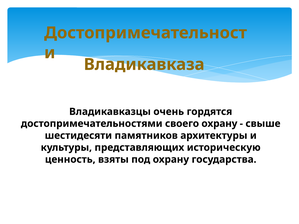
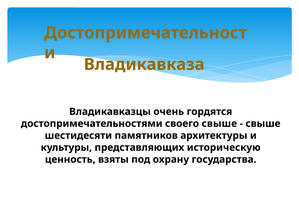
своего охрану: охрану -> свыше
